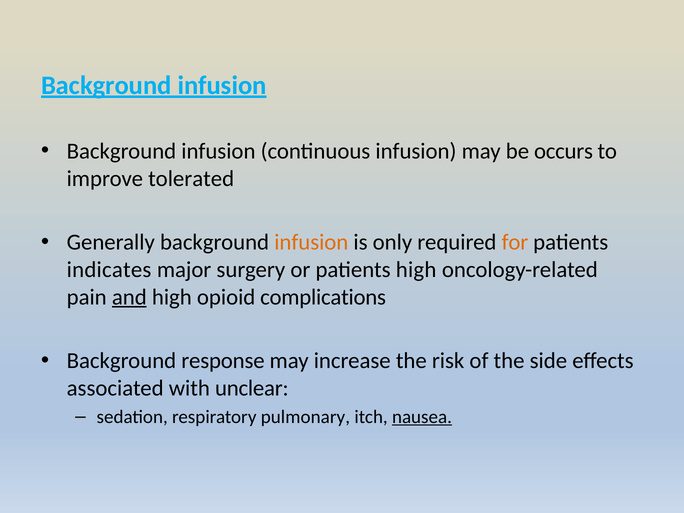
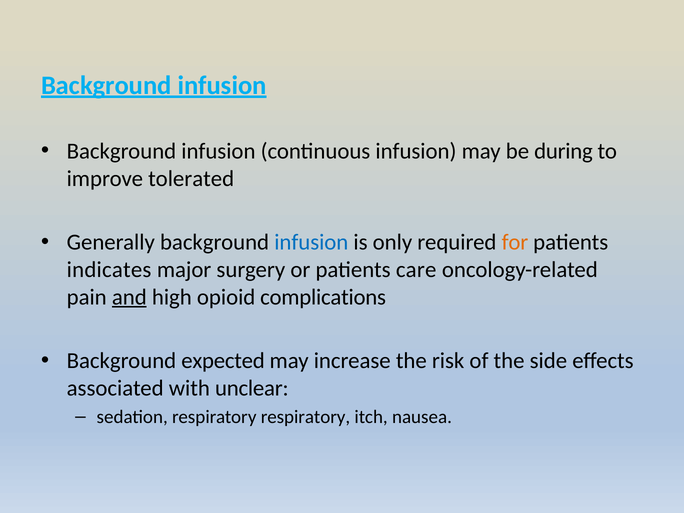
occurs: occurs -> during
infusion at (311, 242) colour: orange -> blue
patients high: high -> care
response: response -> expected
respiratory pulmonary: pulmonary -> respiratory
nausea underline: present -> none
